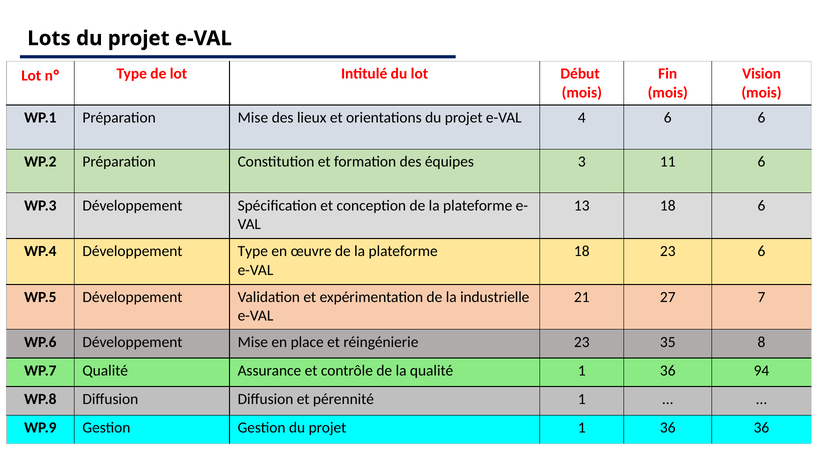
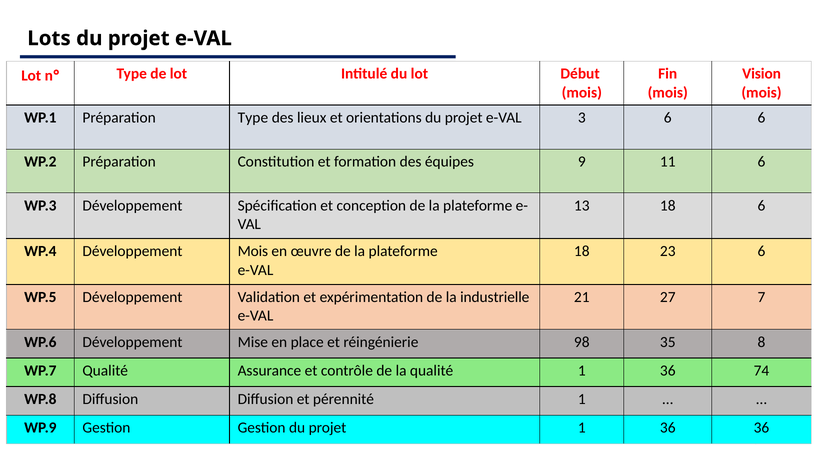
Préparation Mise: Mise -> Type
4: 4 -> 3
3: 3 -> 9
Développement Type: Type -> Mois
réingénierie 23: 23 -> 98
94: 94 -> 74
